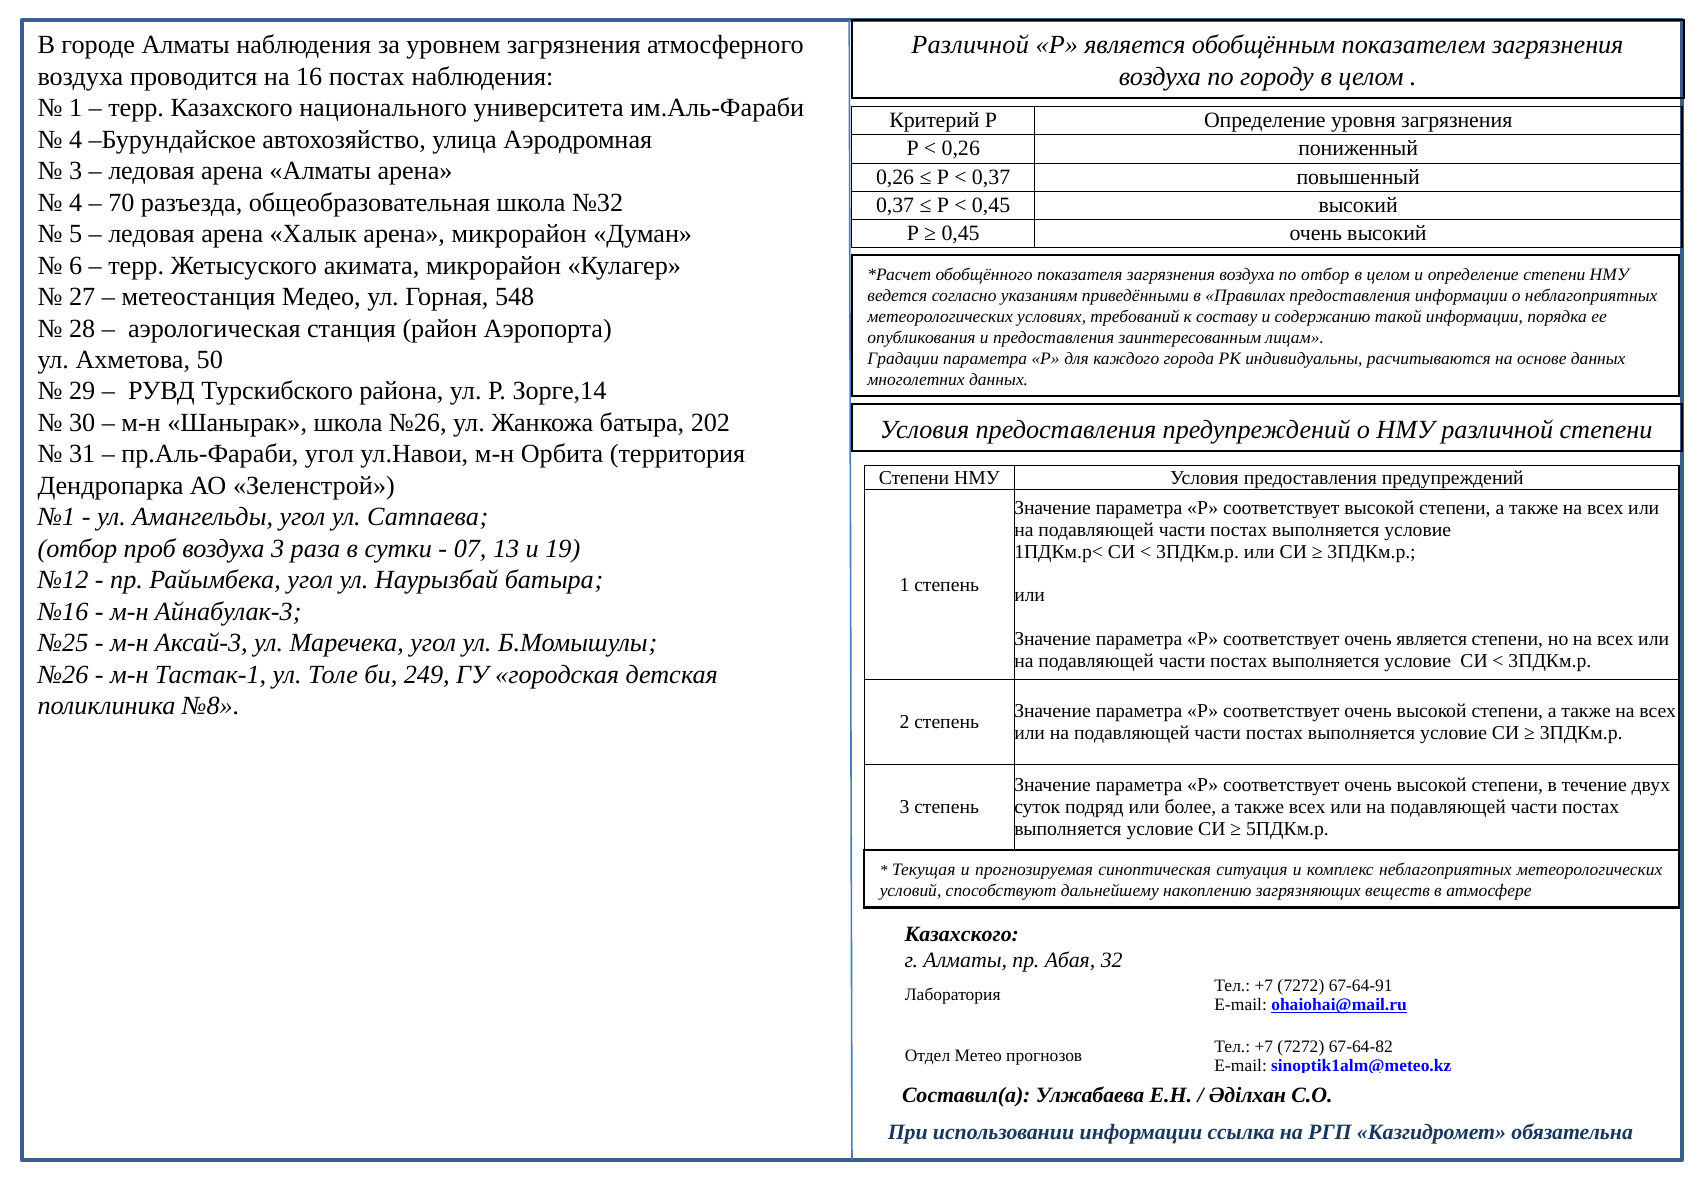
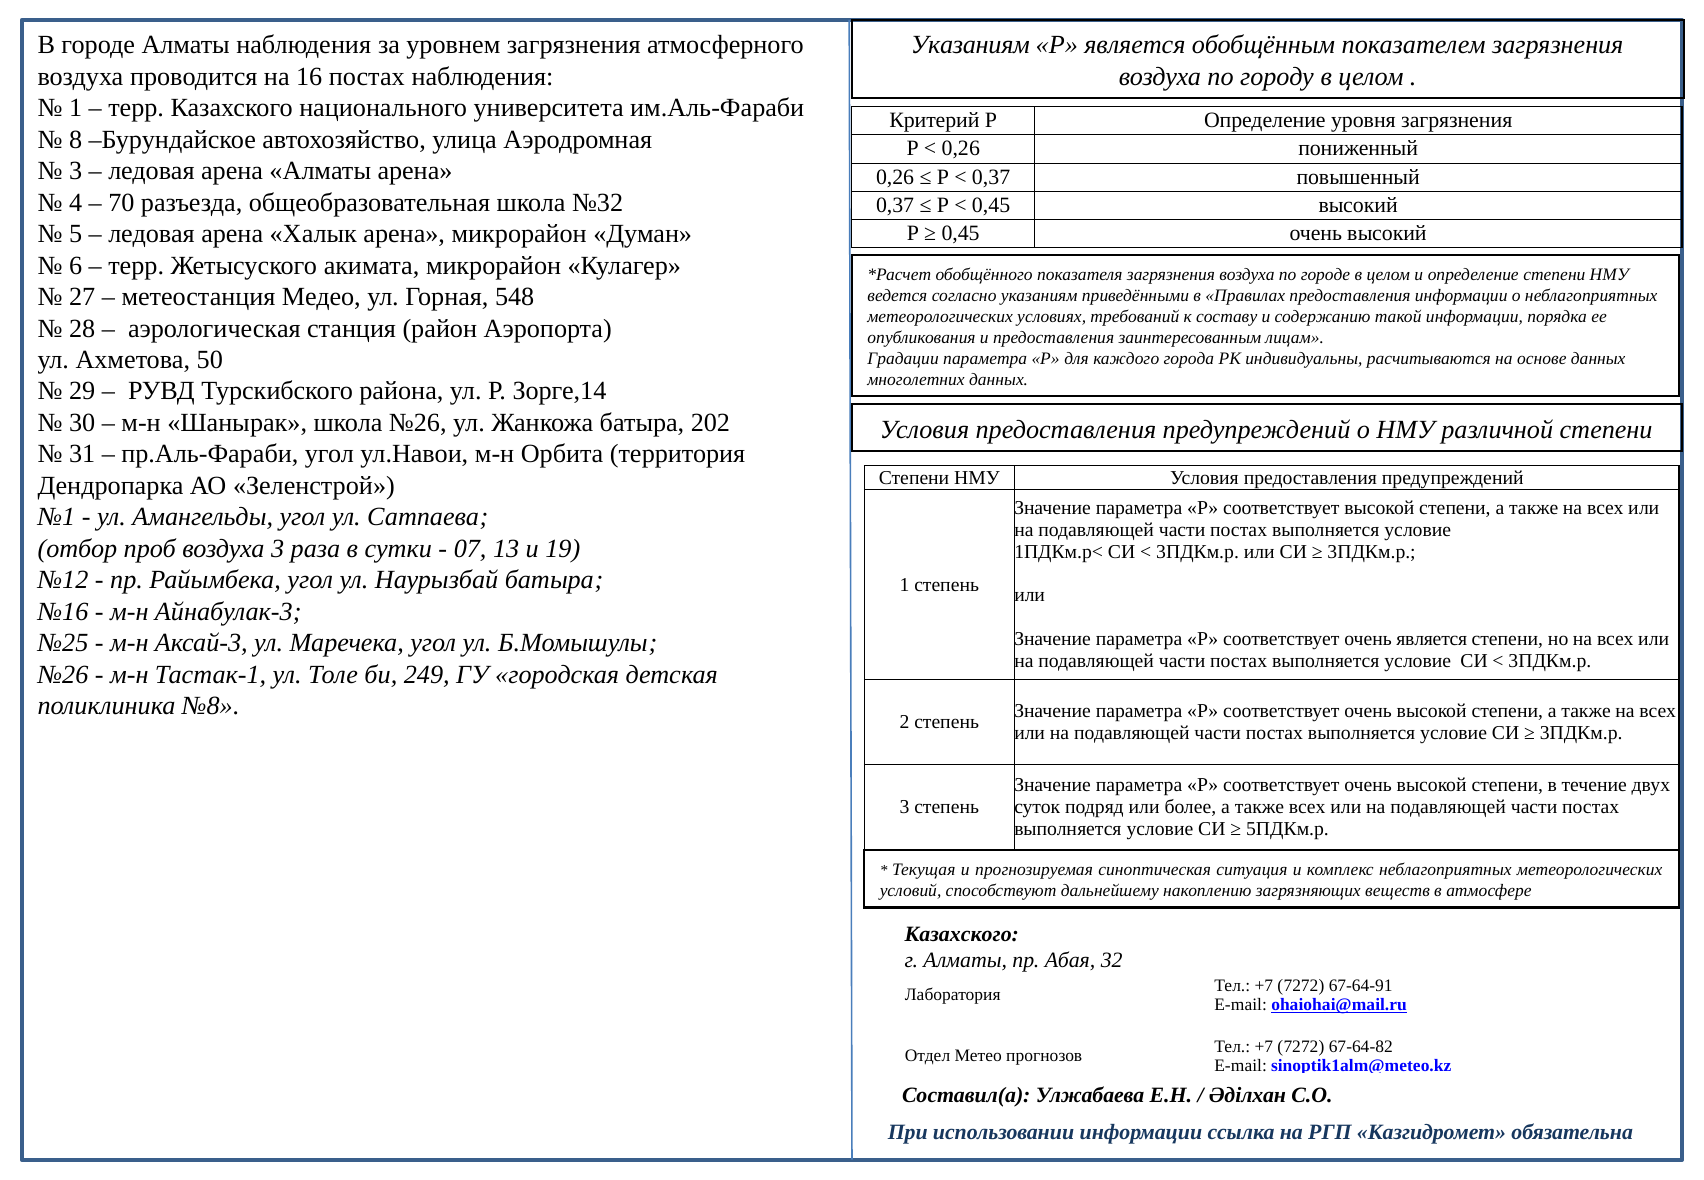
Различной at (970, 45): Различной -> Указаниям
4 at (76, 140): 4 -> 8
по отбор: отбор -> городе
